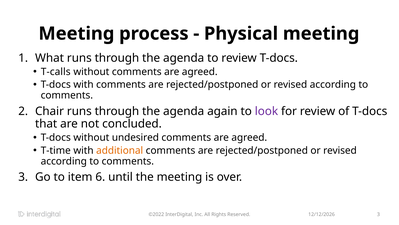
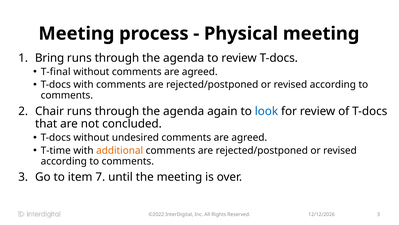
What: What -> Bring
T-calls: T-calls -> T-final
look colour: purple -> blue
6: 6 -> 7
